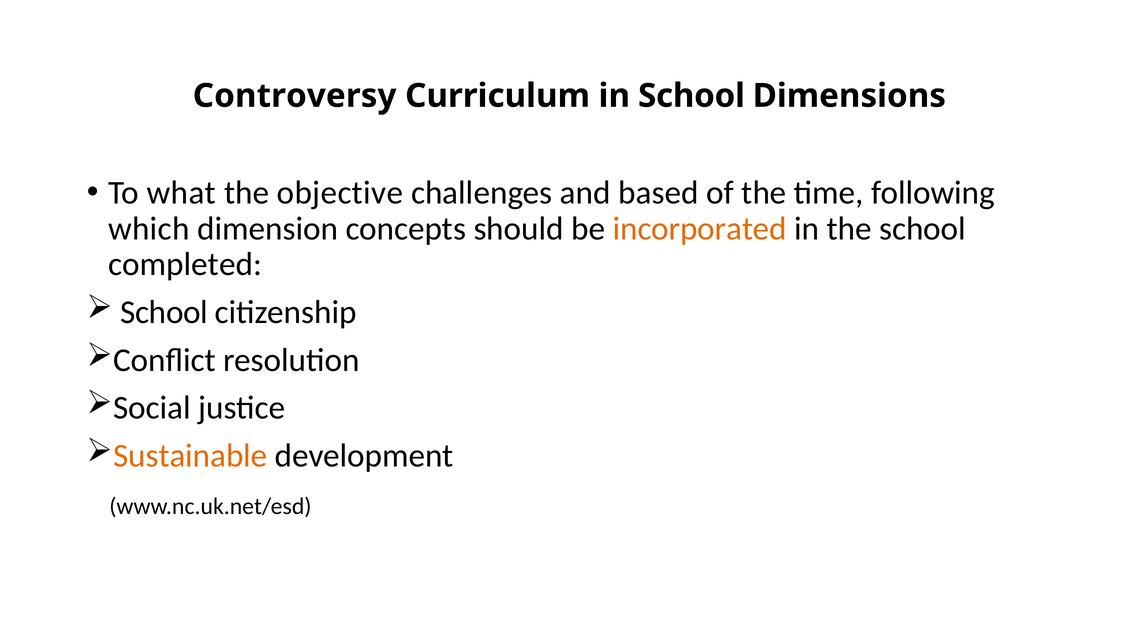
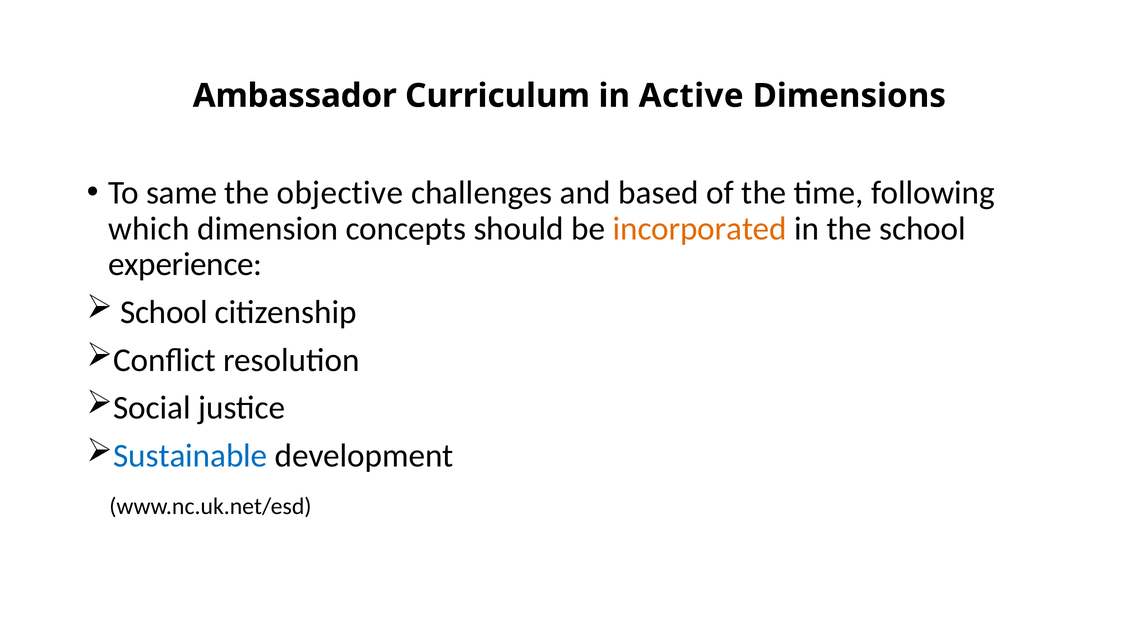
Controversy: Controversy -> Ambassador
in School: School -> Active
what: what -> same
completed: completed -> experience
Sustainable colour: orange -> blue
